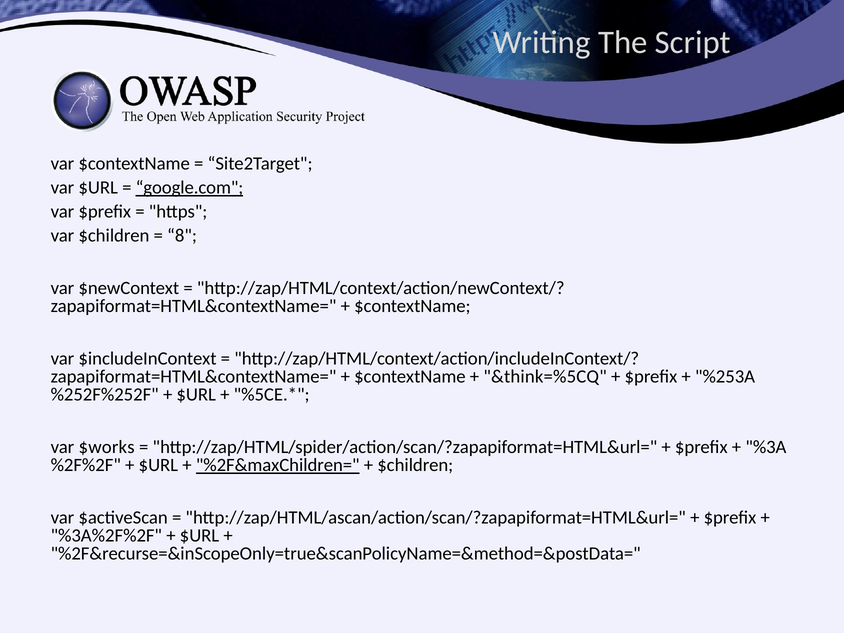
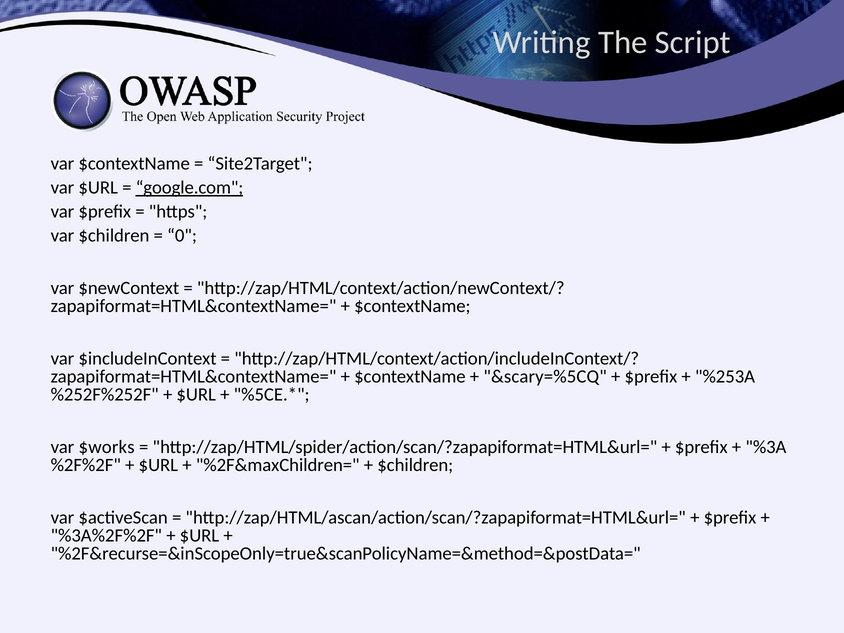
8: 8 -> 0
&think=%5CQ: &think=%5CQ -> &scary=%5CQ
%2F&maxChildren= underline: present -> none
